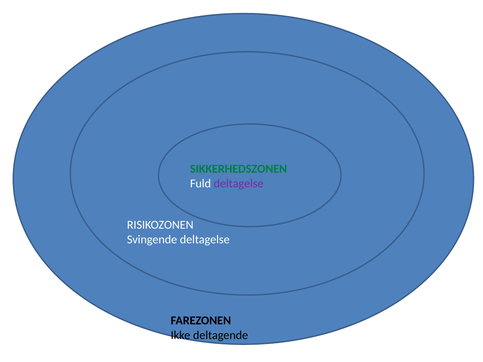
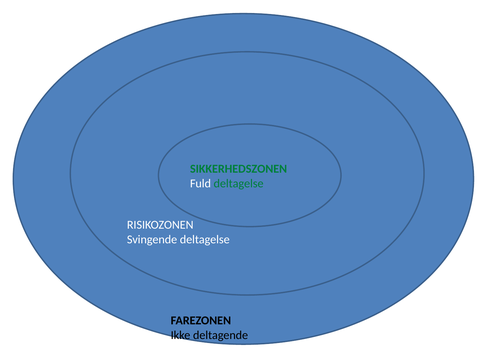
deltagelse at (239, 184) colour: purple -> green
